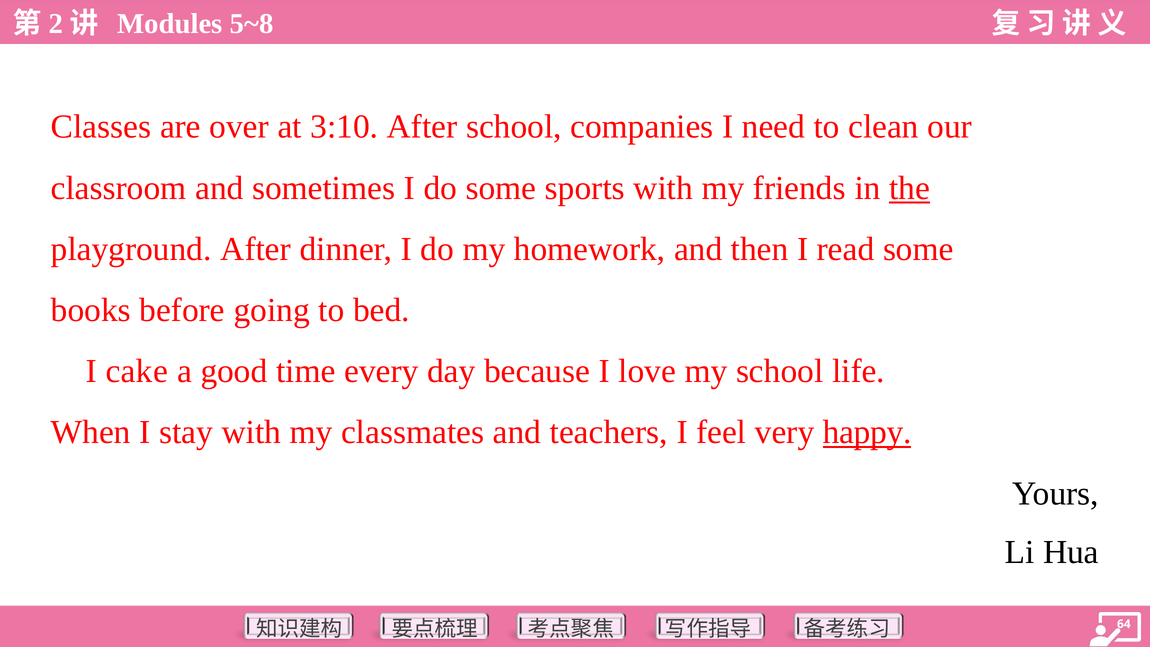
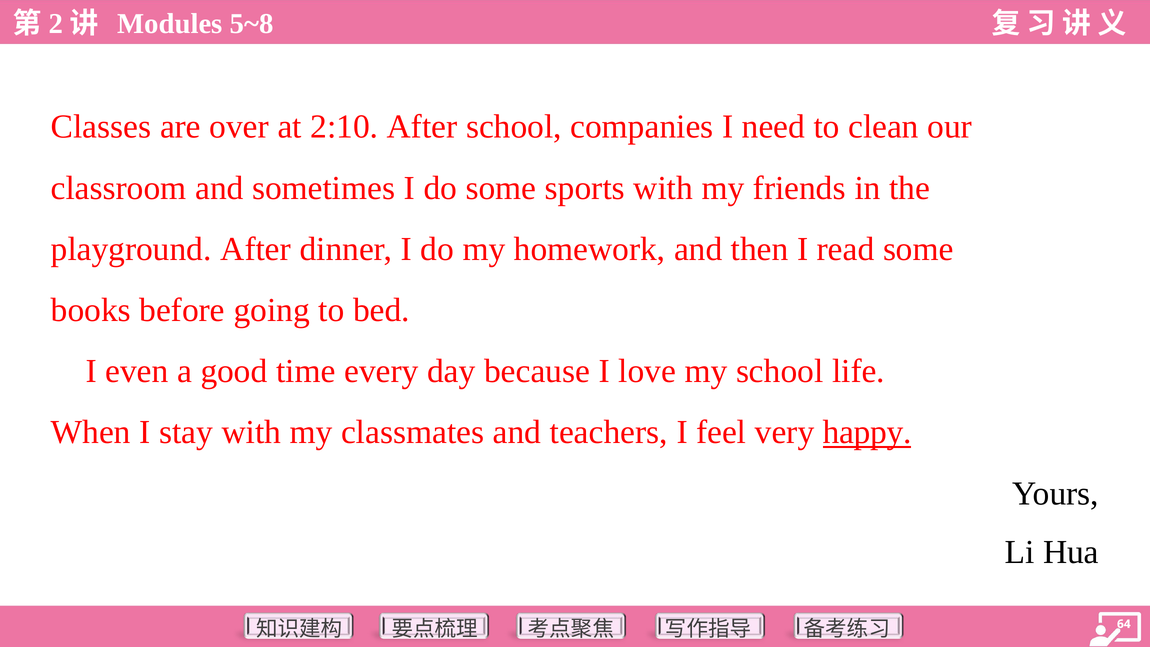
3:10: 3:10 -> 2:10
the underline: present -> none
cake: cake -> even
